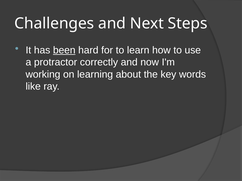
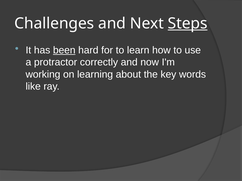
Steps underline: none -> present
